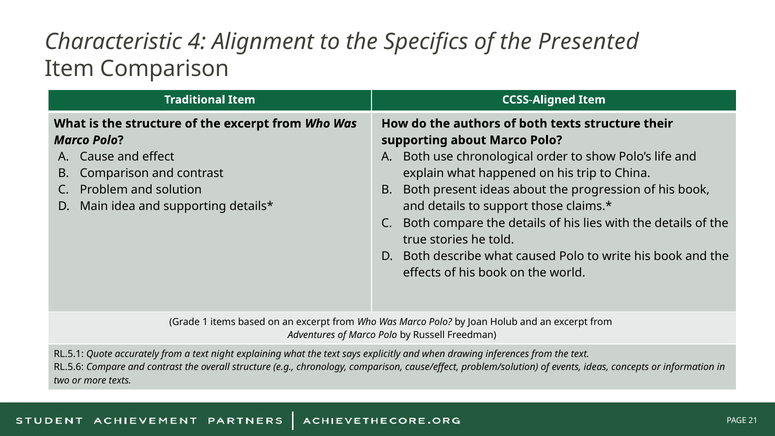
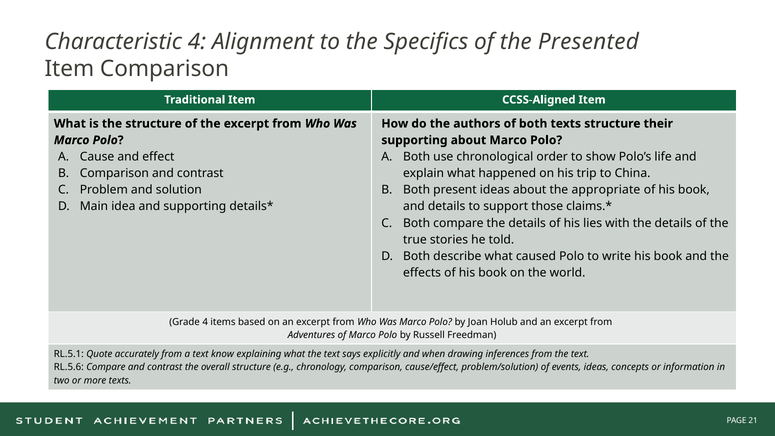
progression: progression -> appropriate
Grade 1: 1 -> 4
night: night -> know
